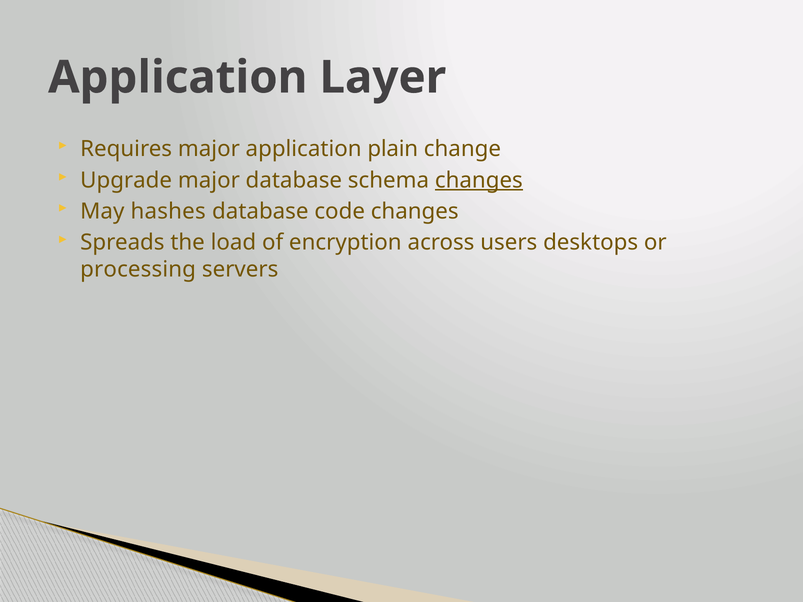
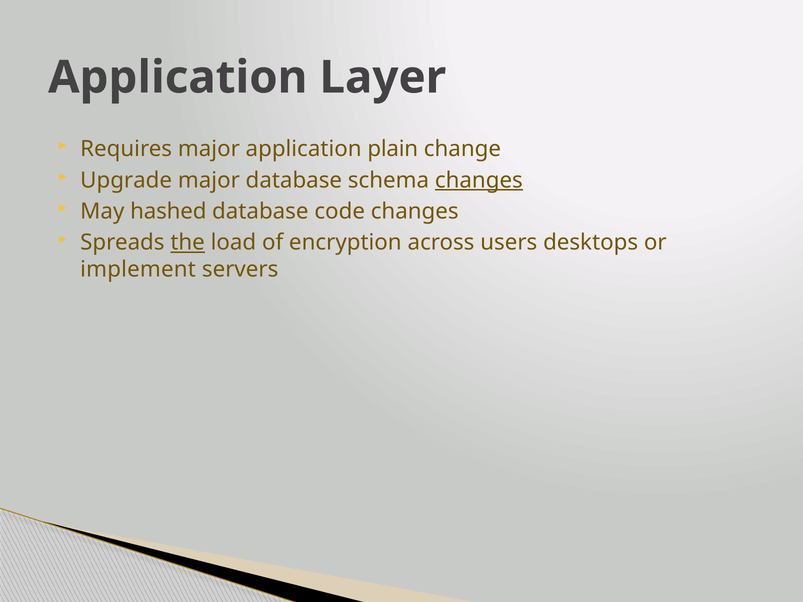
hashes: hashes -> hashed
the underline: none -> present
processing: processing -> implement
